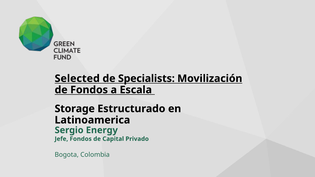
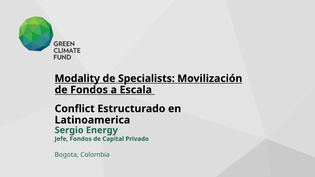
Selected: Selected -> Modality
Storage: Storage -> Conflict
